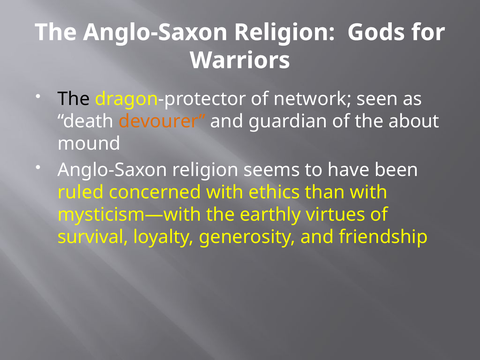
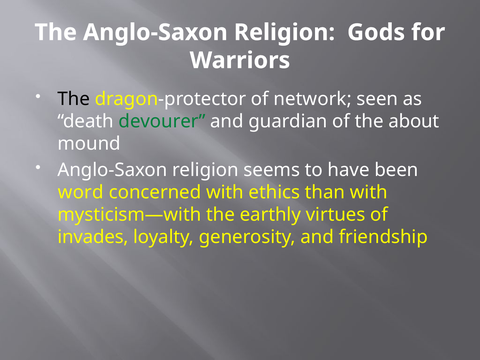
devourer colour: orange -> green
ruled: ruled -> word
survival: survival -> invades
